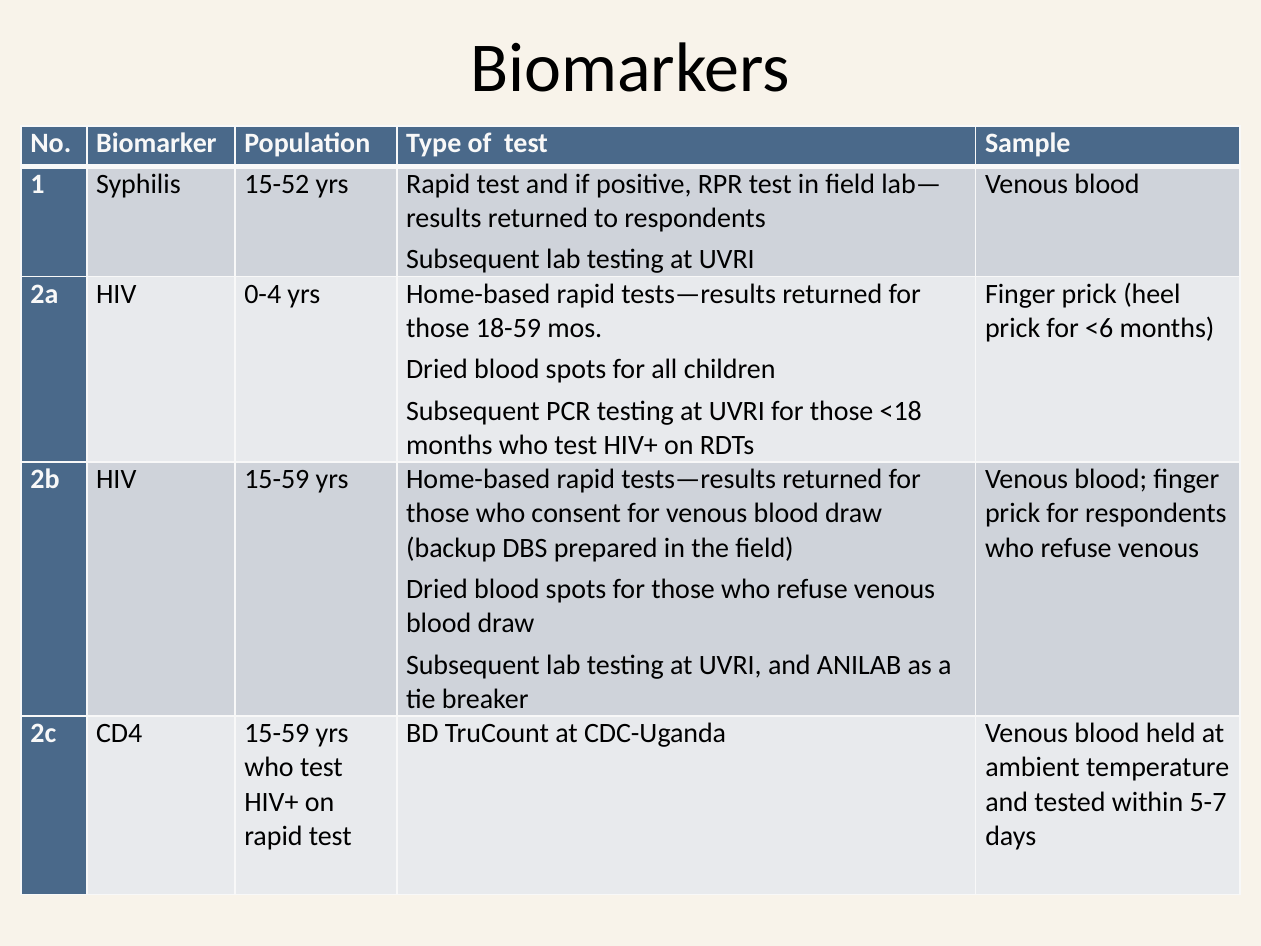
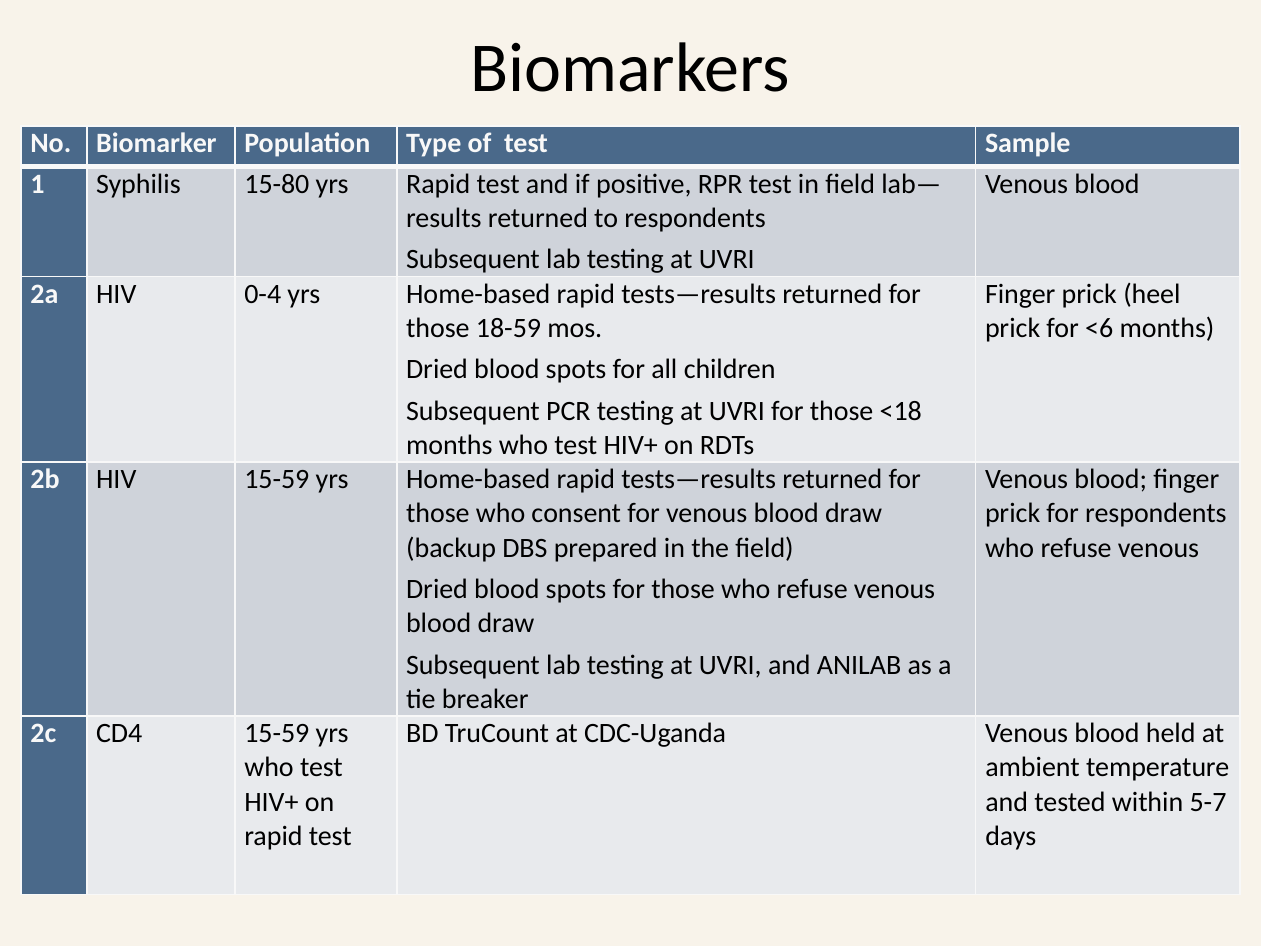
15-52: 15-52 -> 15-80
